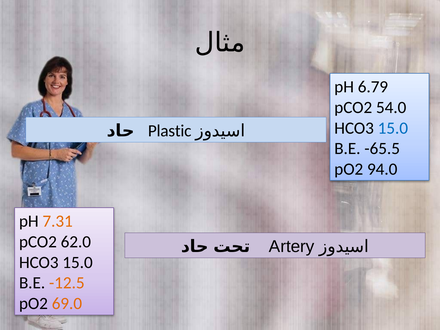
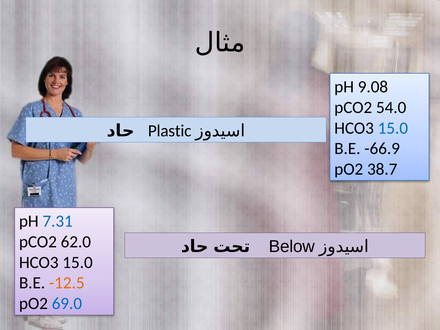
6.79: 6.79 -> 9.08
-65.5: -65.5 -> -66.9
94.0: 94.0 -> 38.7
7.31 colour: orange -> blue
Artery: Artery -> Below
69.0 colour: orange -> blue
